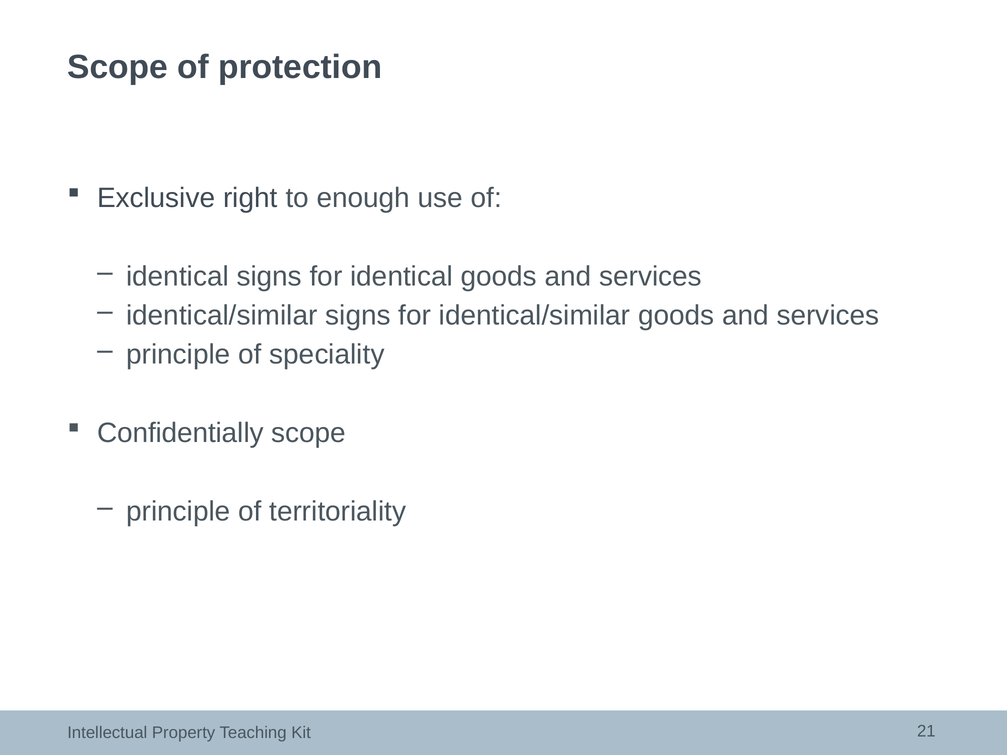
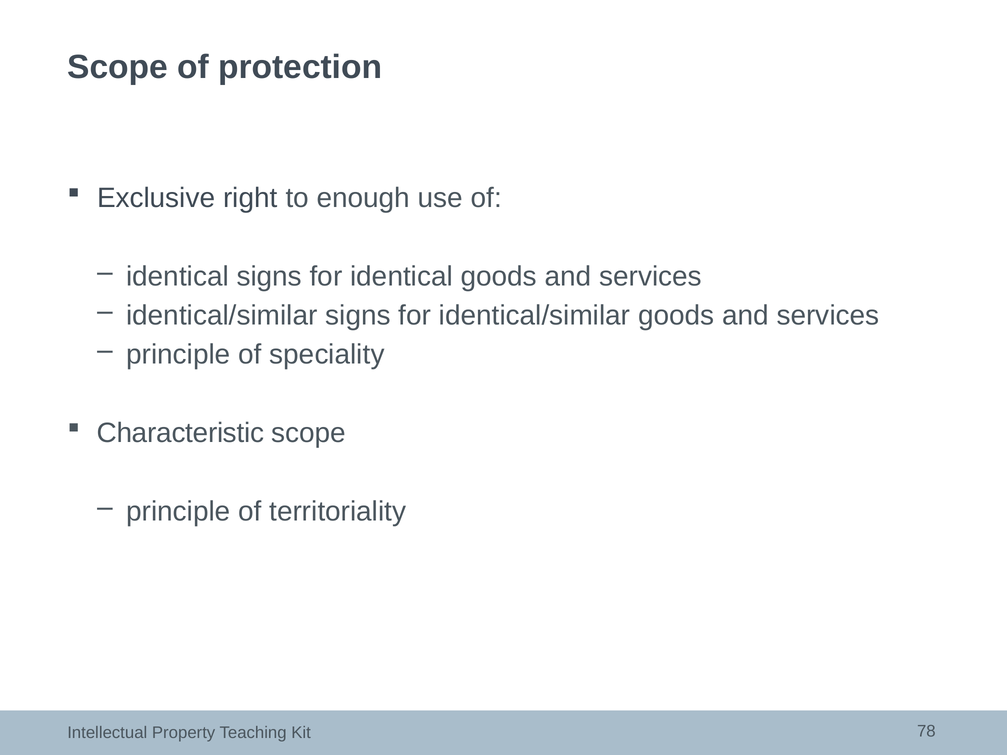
Confidentially: Confidentially -> Characteristic
21: 21 -> 78
